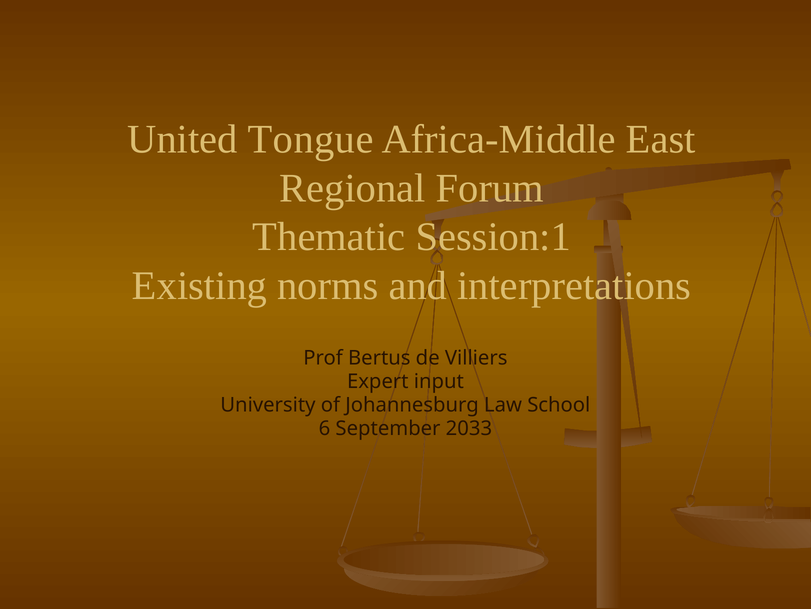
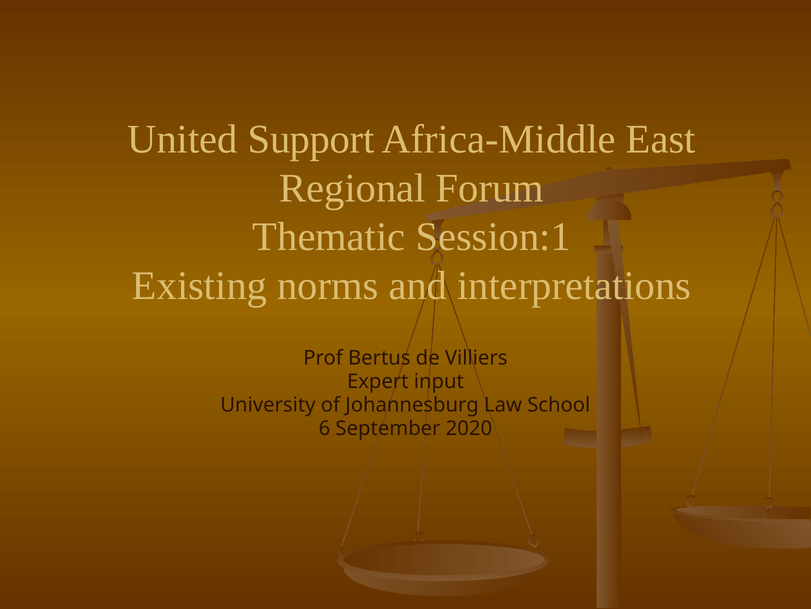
Tongue: Tongue -> Support
2033: 2033 -> 2020
